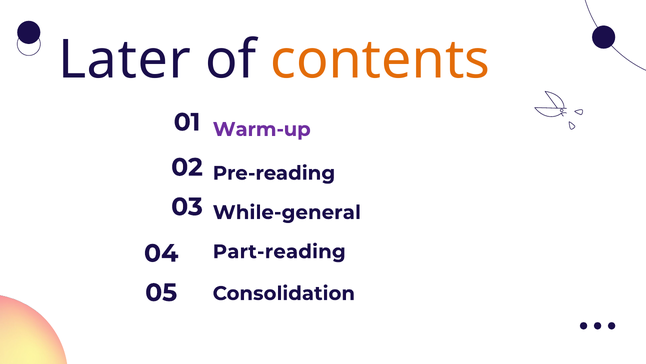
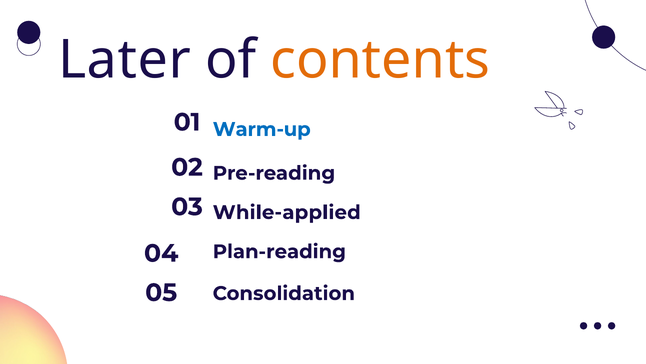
Warm-up colour: purple -> blue
While-general: While-general -> While-applied
Part-reading: Part-reading -> Plan-reading
